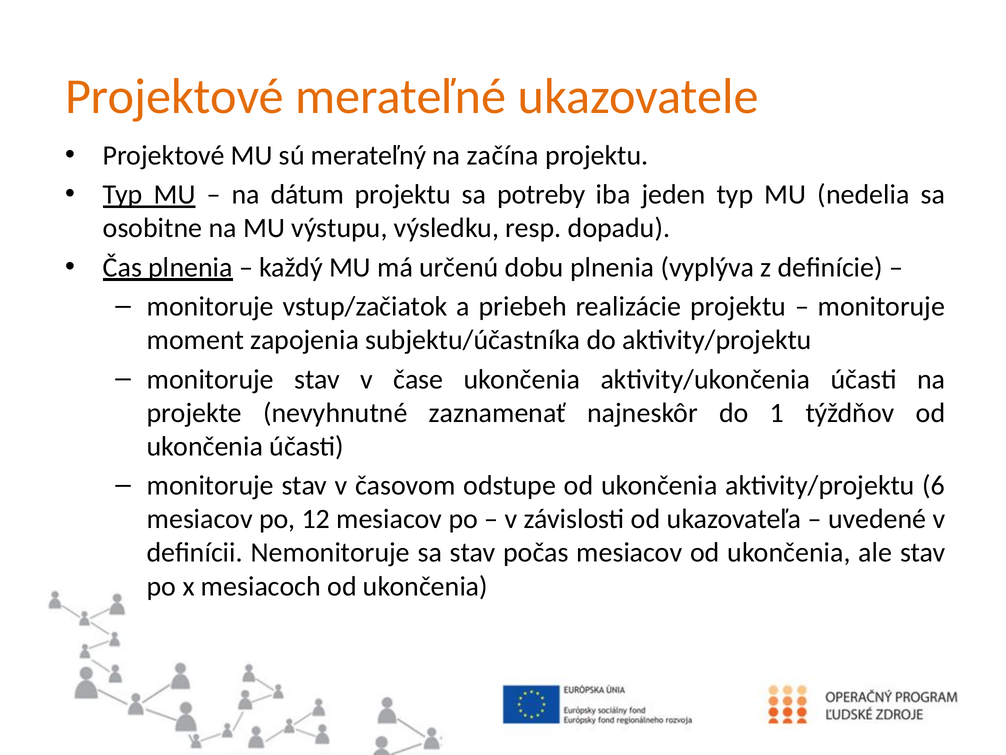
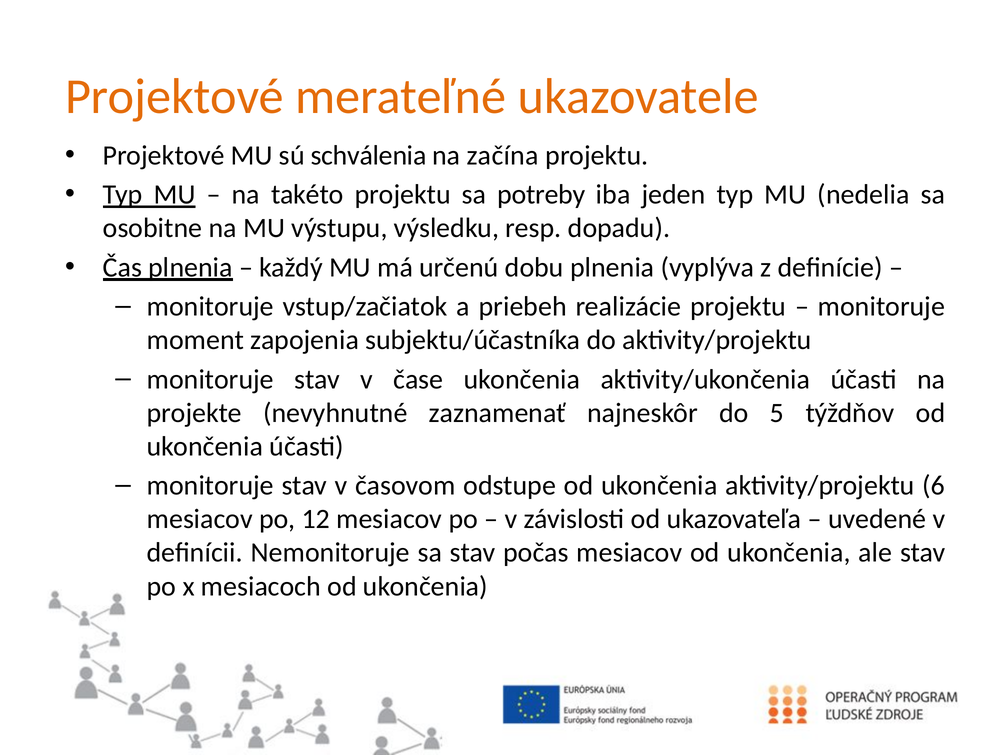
merateľný: merateľný -> schválenia
dátum: dátum -> takéto
1: 1 -> 5
